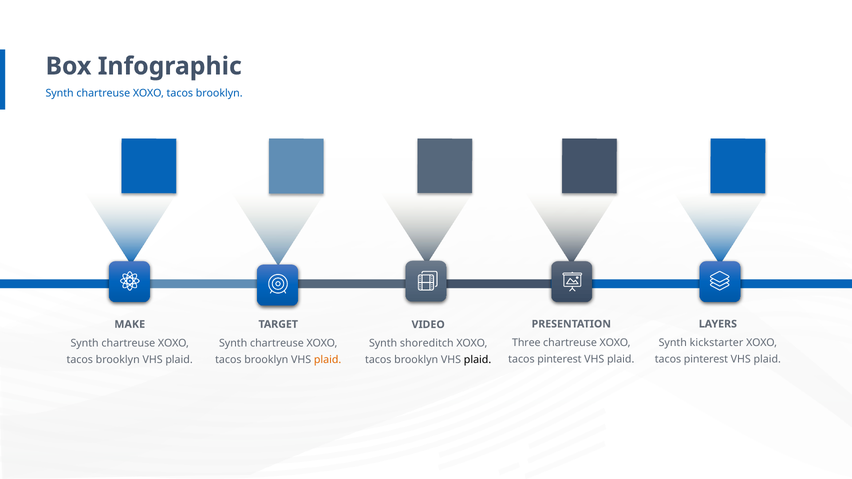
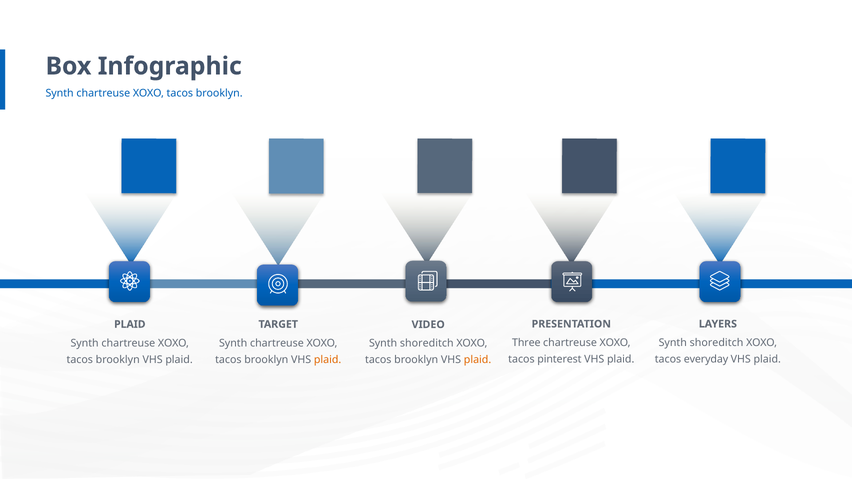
MAKE at (130, 324): MAKE -> PLAID
kickstarter at (716, 343): kickstarter -> shoreditch
pinterest at (706, 359): pinterest -> everyday
plaid at (478, 360) colour: black -> orange
